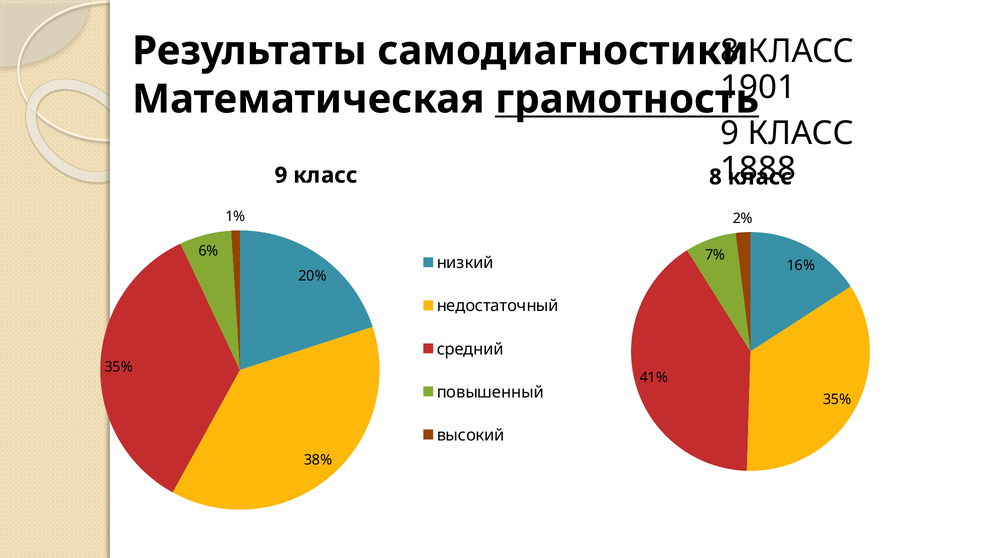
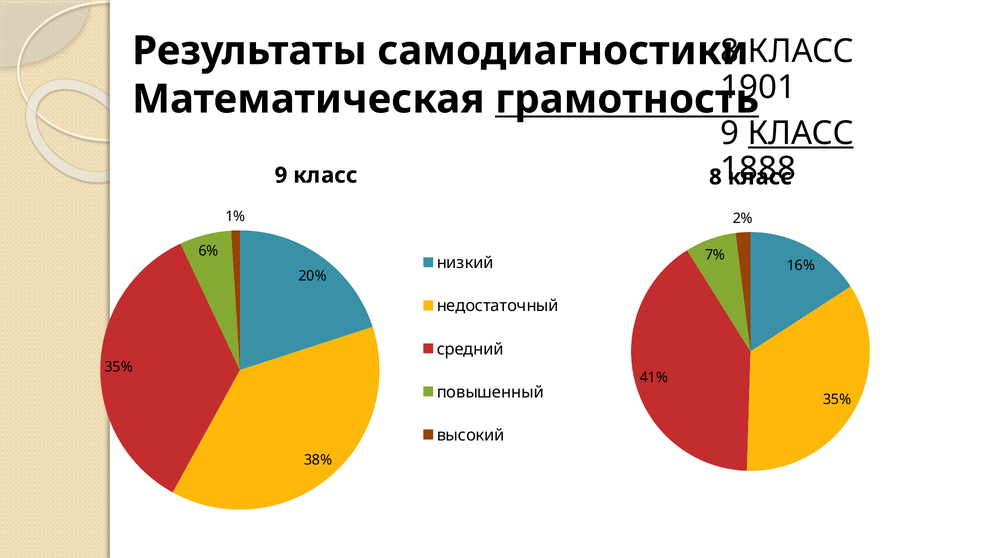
КЛАСС at (801, 133) underline: none -> present
